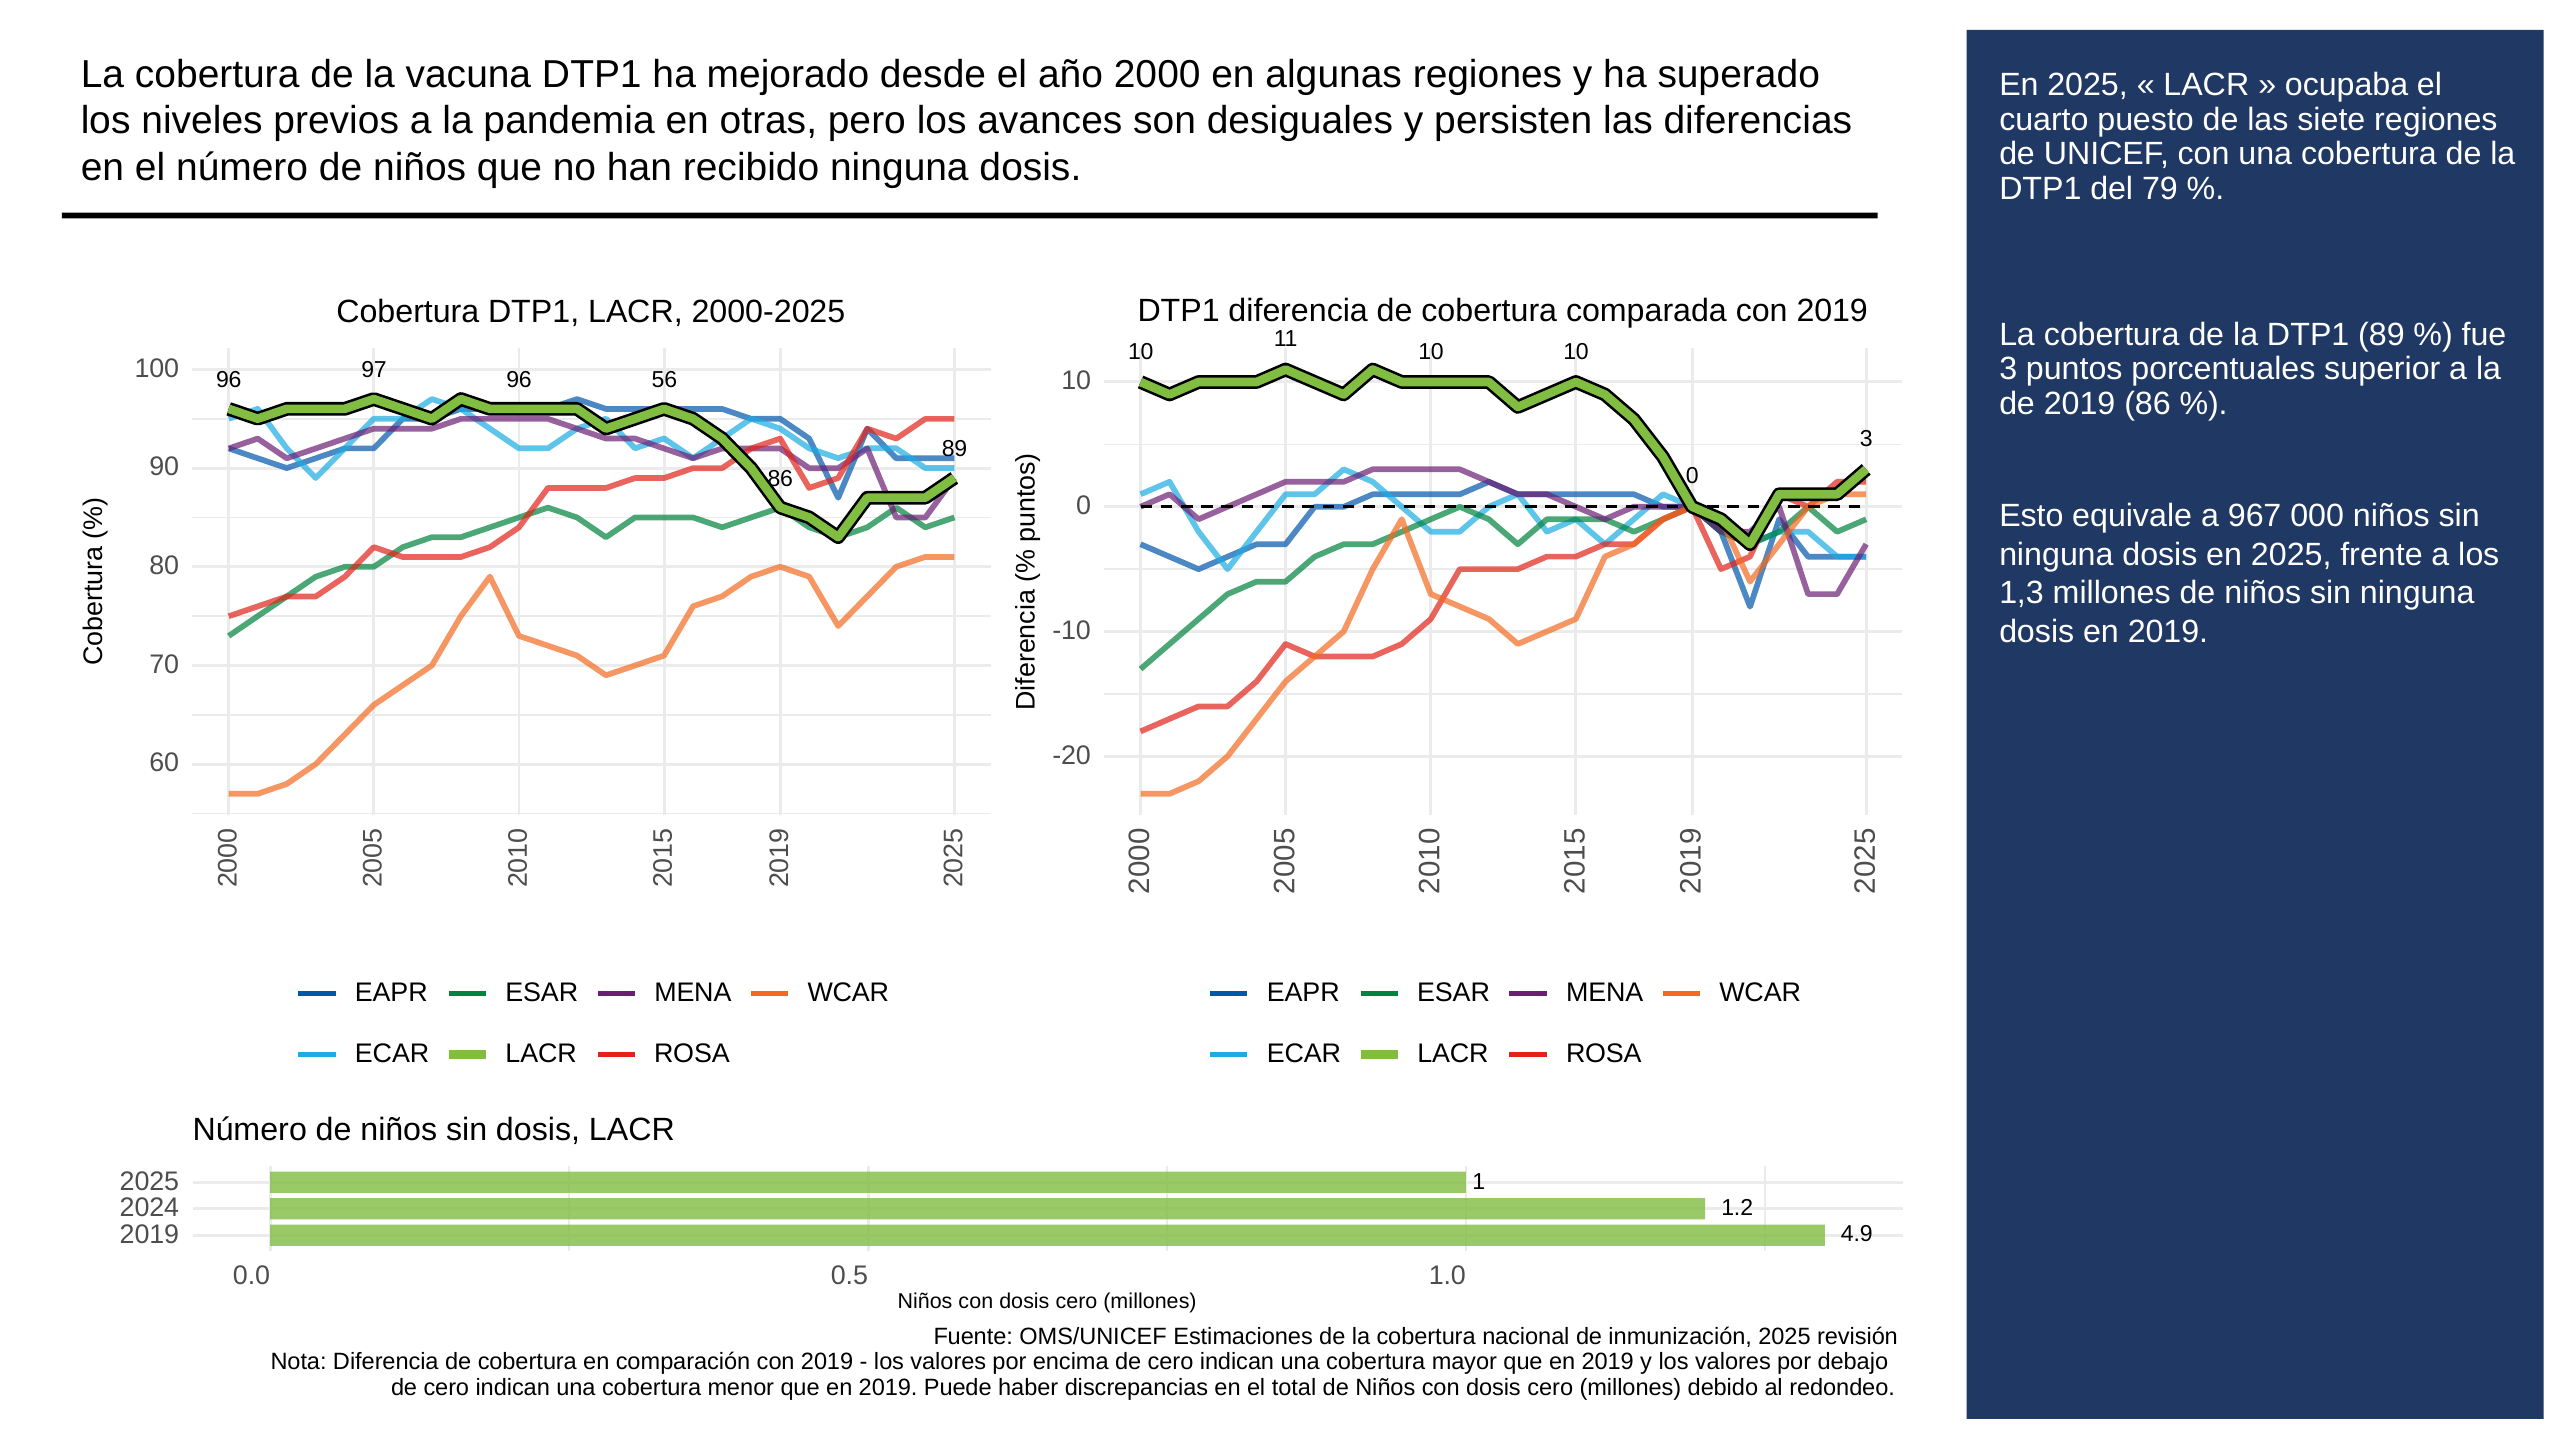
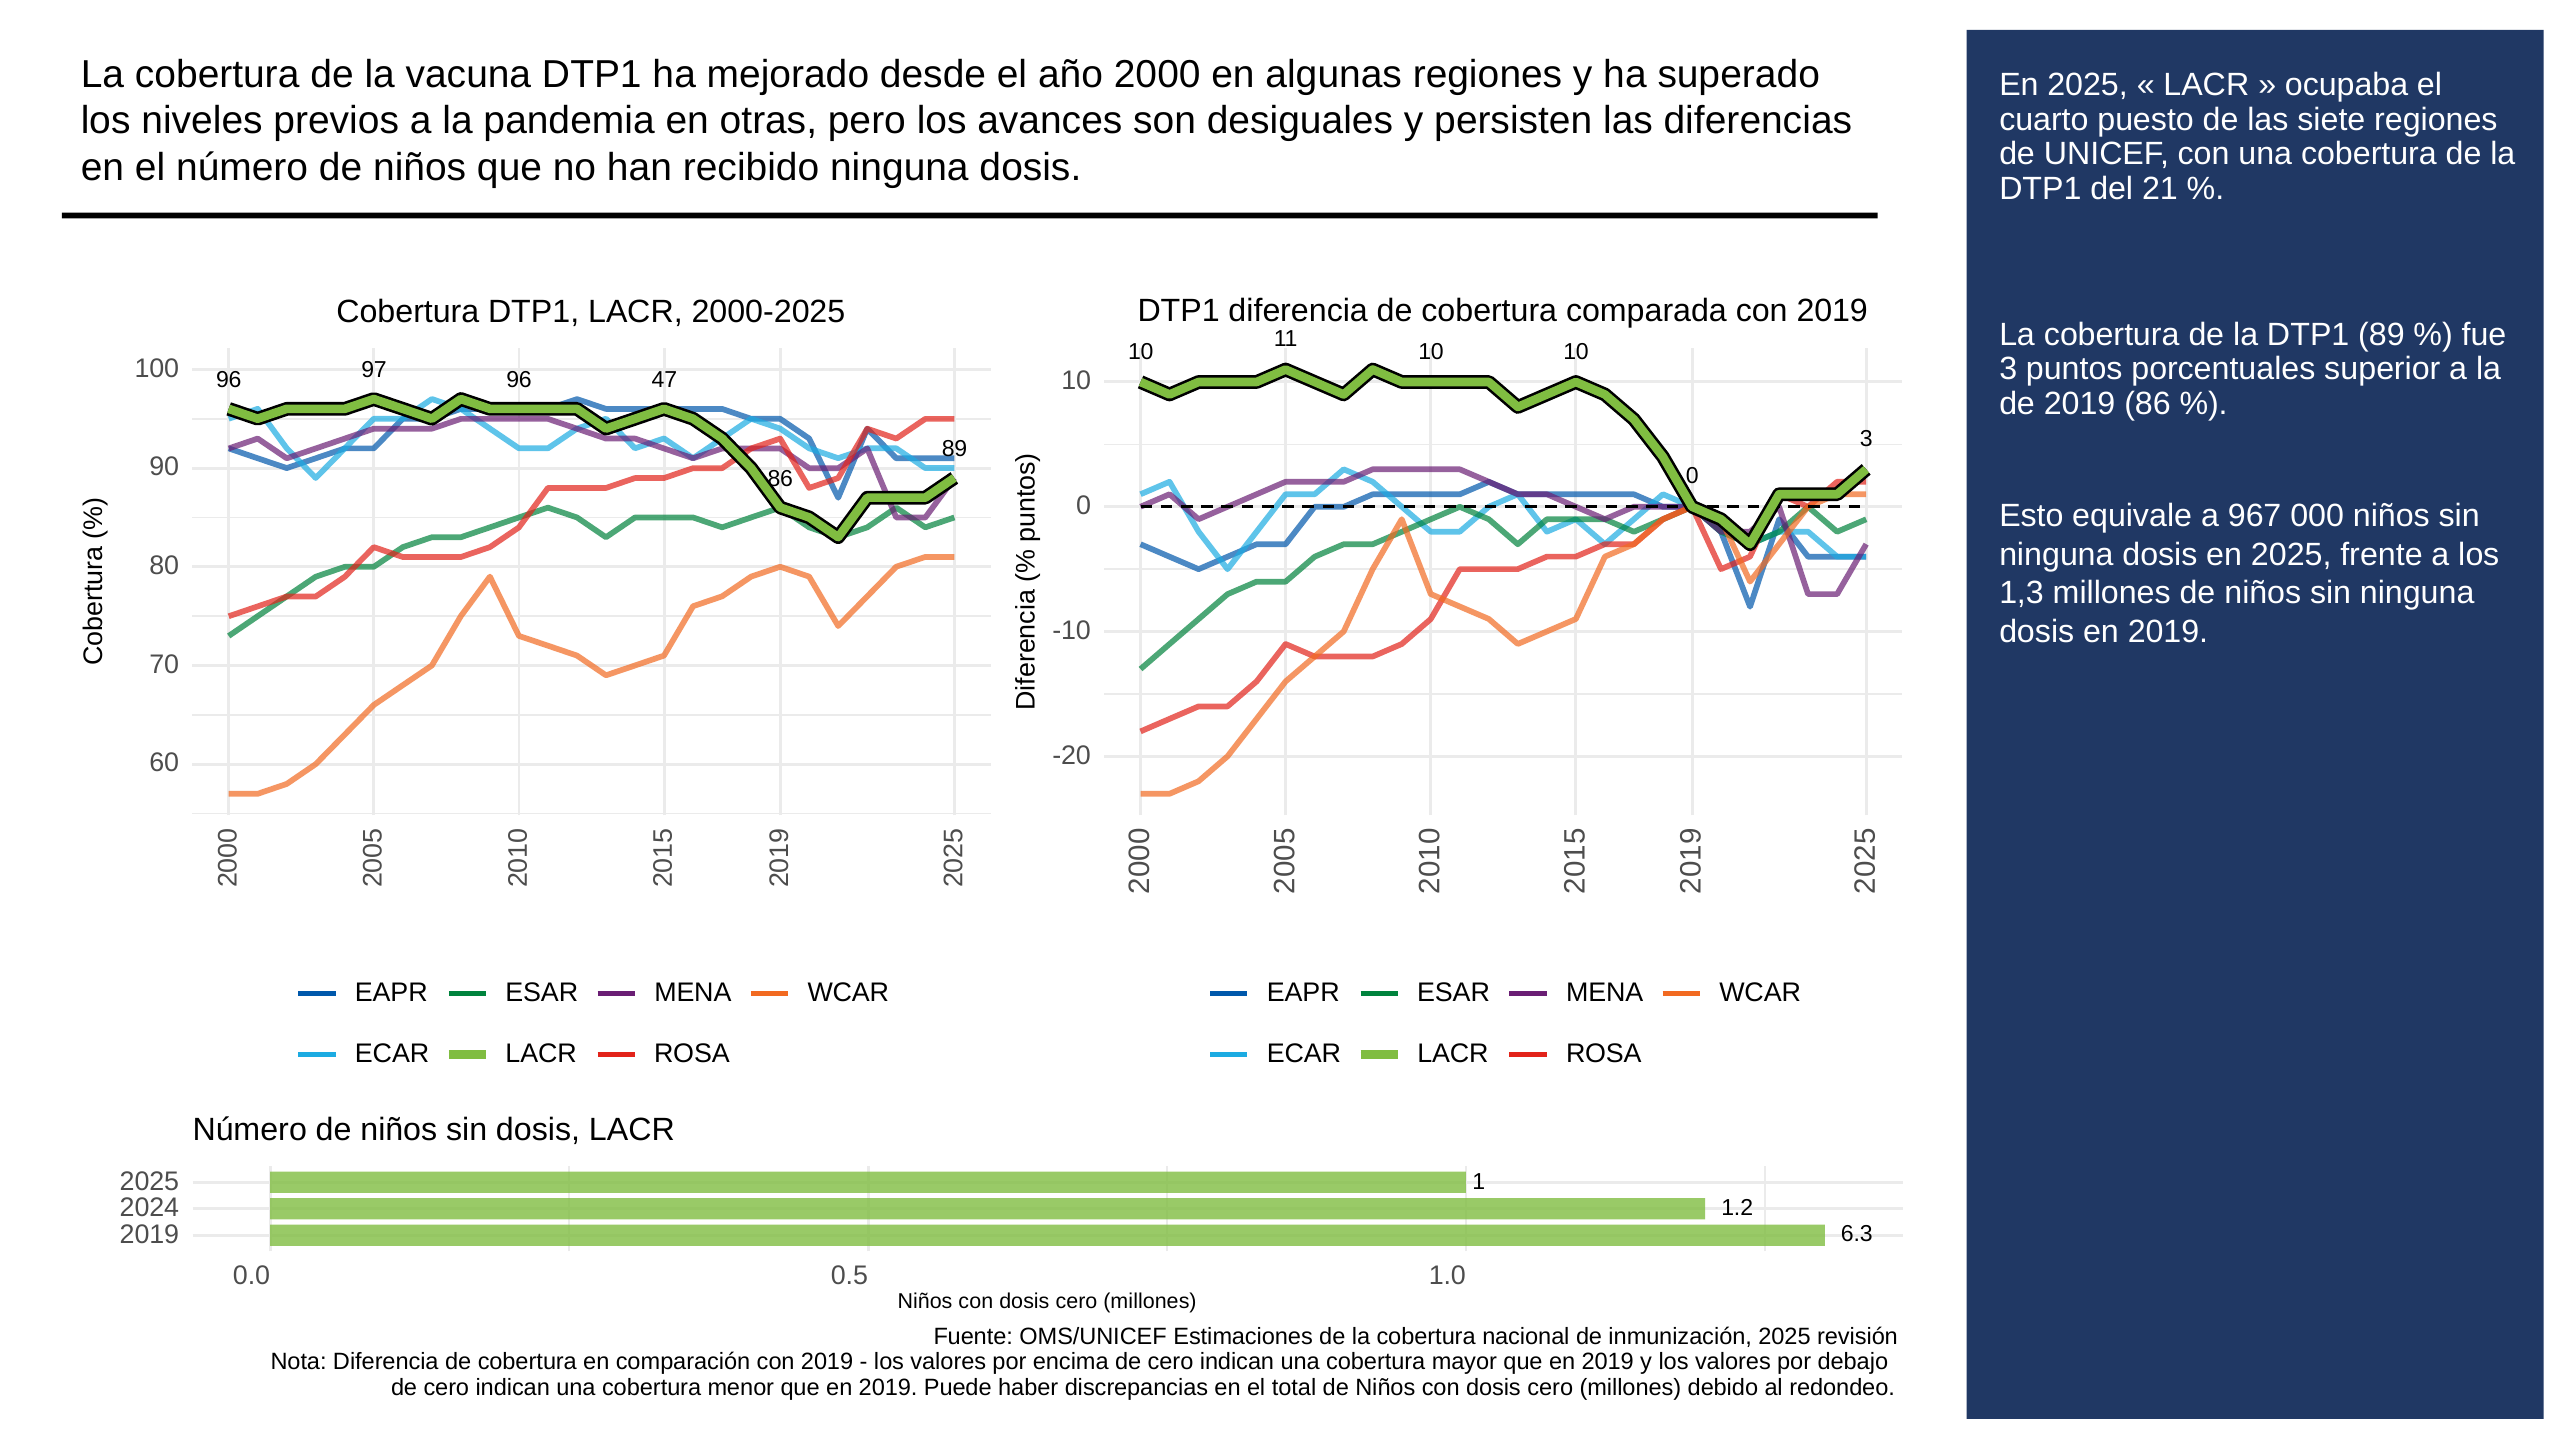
79: 79 -> 21
56: 56 -> 47
4.9: 4.9 -> 6.3
